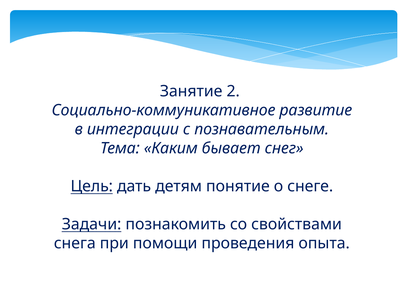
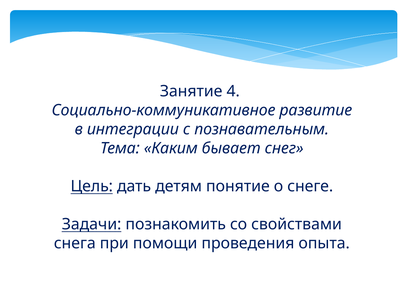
2: 2 -> 4
